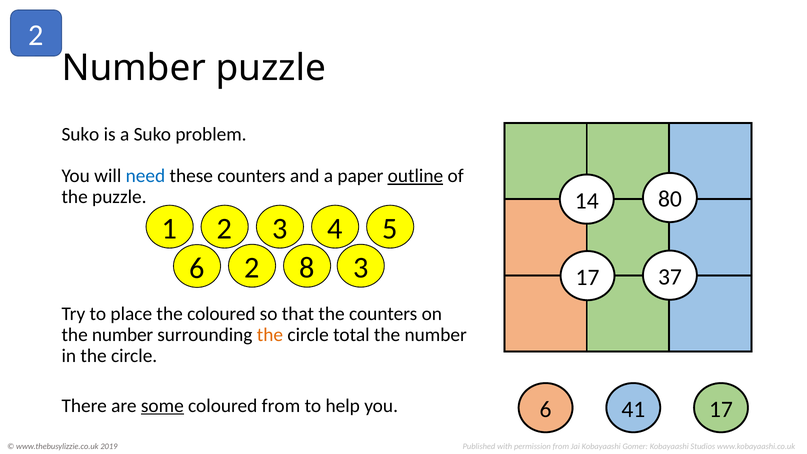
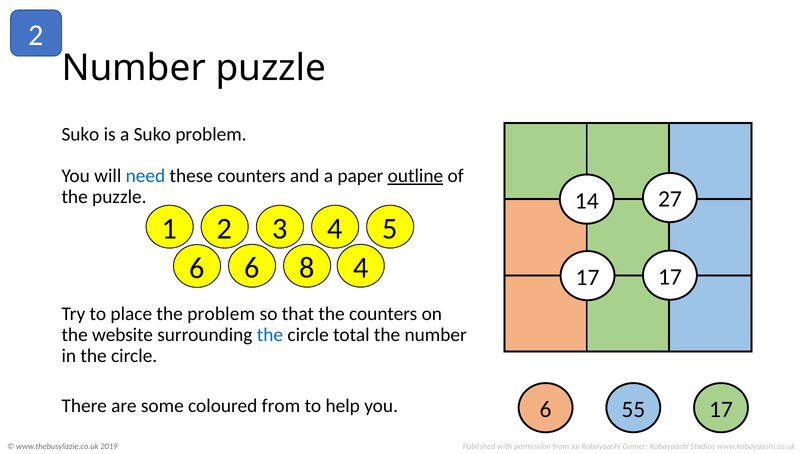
80: 80 -> 27
6 2: 2 -> 6
8 3: 3 -> 4
17 37: 37 -> 17
the coloured: coloured -> problem
number at (123, 335): number -> website
the at (270, 335) colour: orange -> blue
some underline: present -> none
41: 41 -> 55
